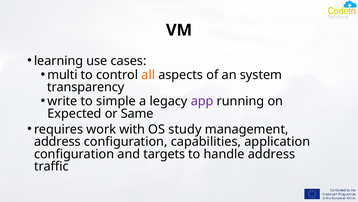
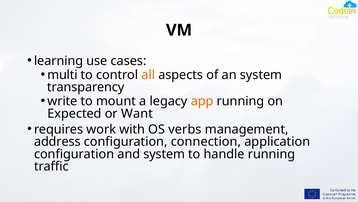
simple: simple -> mount
app colour: purple -> orange
Same: Same -> Want
study: study -> verbs
capabilities: capabilities -> connection
and targets: targets -> system
handle address: address -> running
